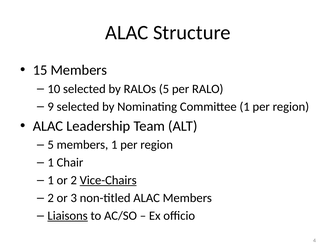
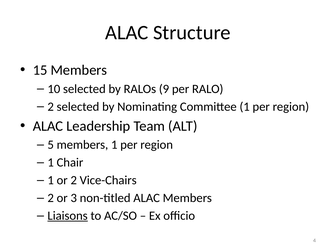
RALOs 5: 5 -> 9
9 at (51, 107): 9 -> 2
Vice-Chairs underline: present -> none
